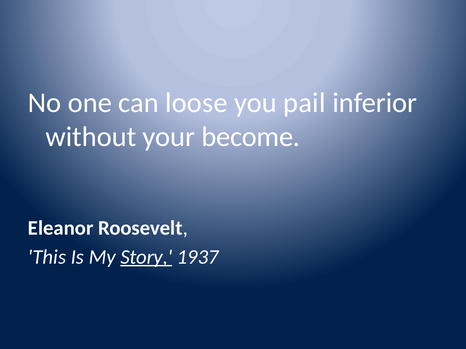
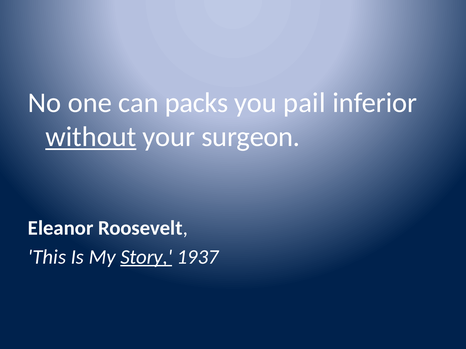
loose: loose -> packs
without underline: none -> present
become: become -> surgeon
